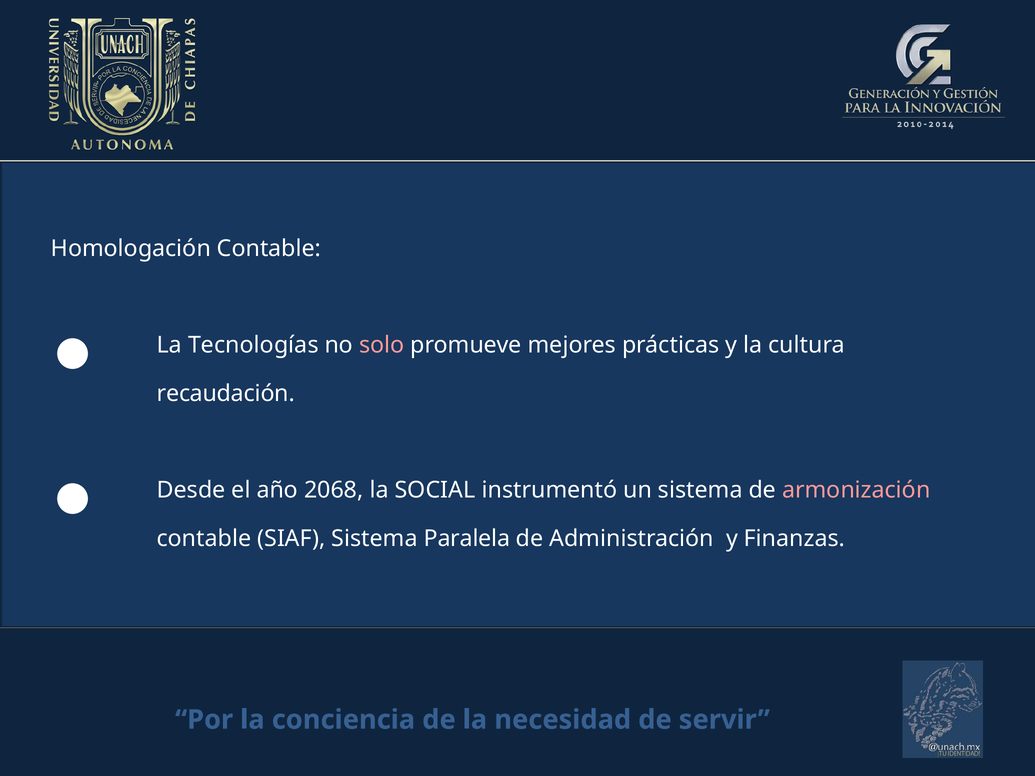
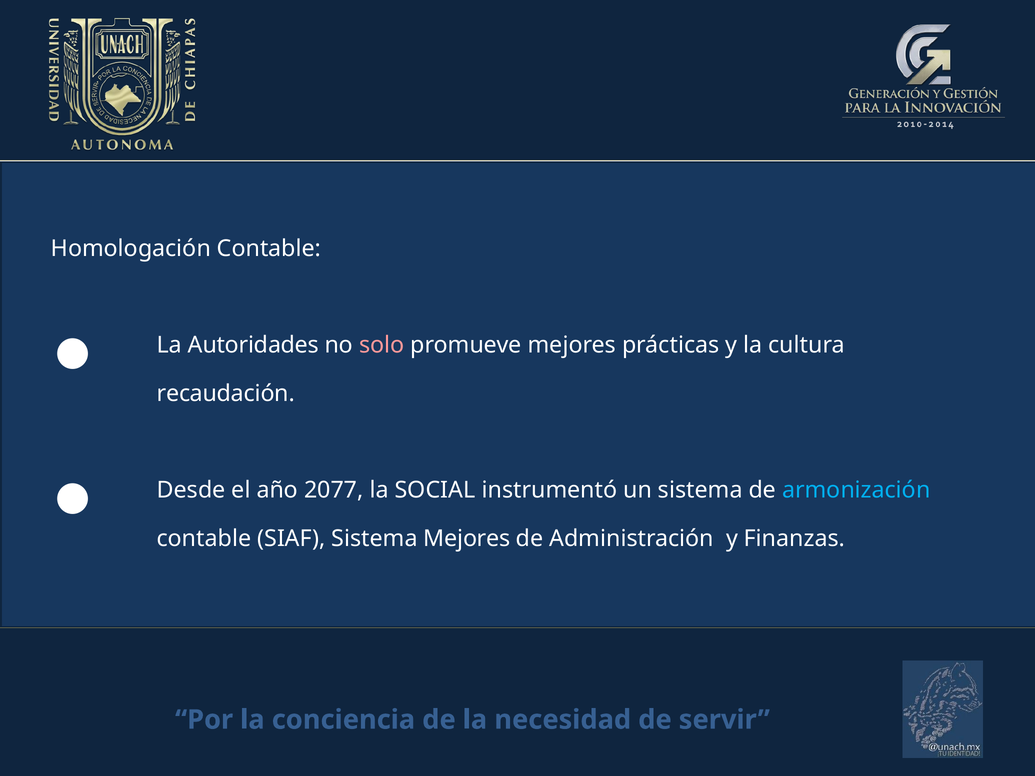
Tecnologías: Tecnologías -> Autoridades
2068: 2068 -> 2077
armonización colour: pink -> light blue
Sistema Paralela: Paralela -> Mejores
